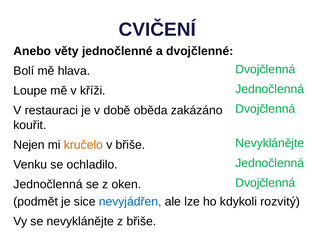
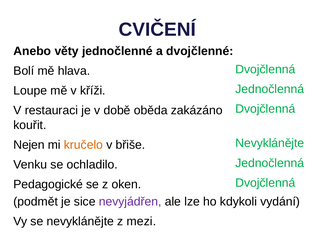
Jednočlenná at (48, 184): Jednočlenná -> Pedagogické
nevyjádřen colour: blue -> purple
rozvitý: rozvitý -> vydání
z břiše: břiše -> mezi
